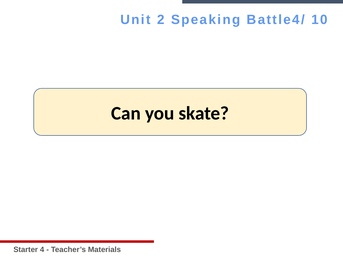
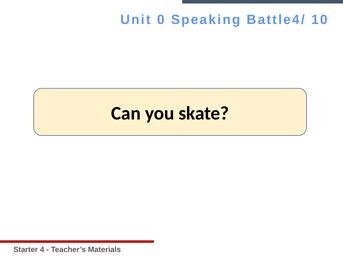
2: 2 -> 0
